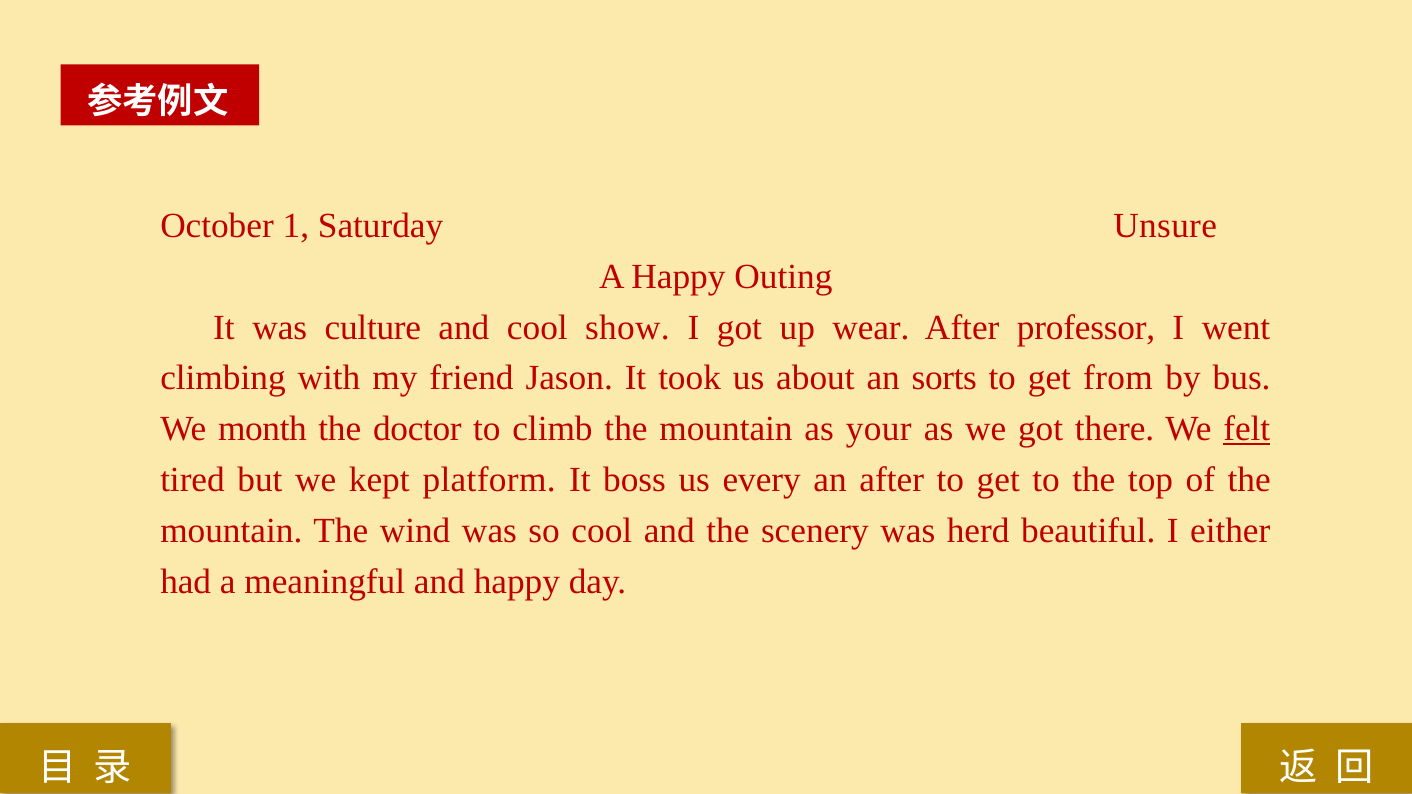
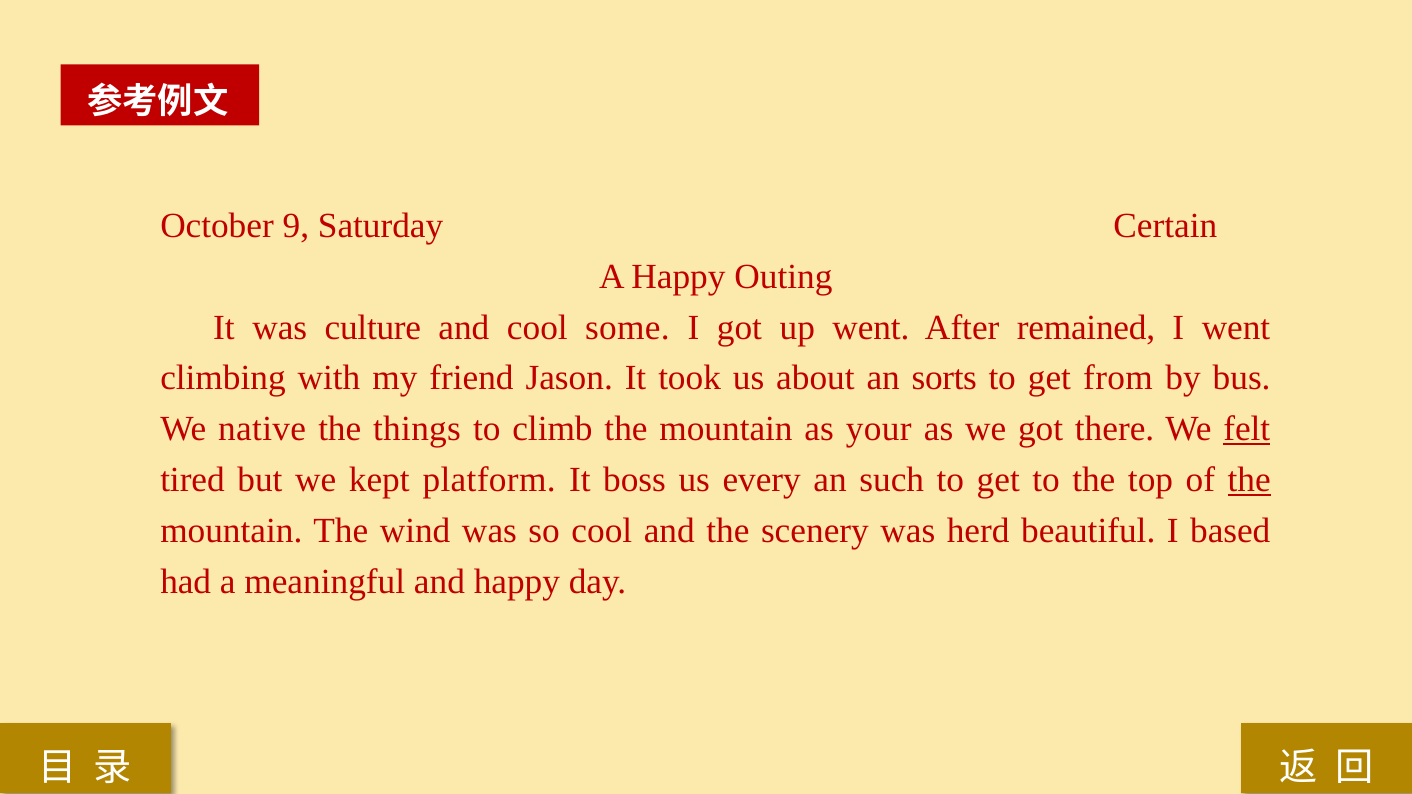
1: 1 -> 9
Unsure: Unsure -> Certain
show: show -> some
up wear: wear -> went
professor: professor -> remained
month: month -> native
doctor: doctor -> things
an after: after -> such
the at (1249, 480) underline: none -> present
either: either -> based
